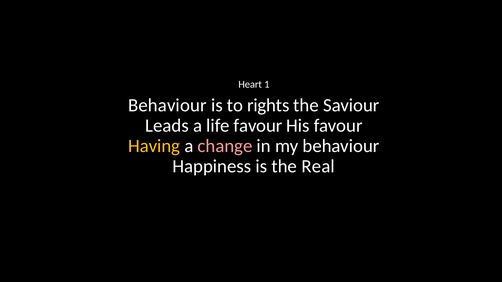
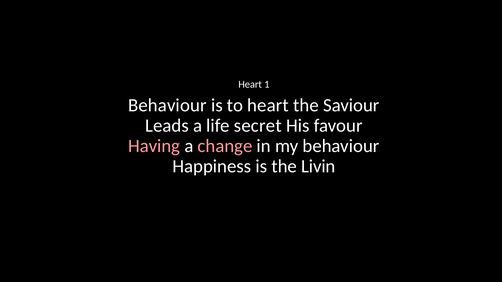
to rights: rights -> heart
life favour: favour -> secret
Having colour: yellow -> pink
Real: Real -> Livin
